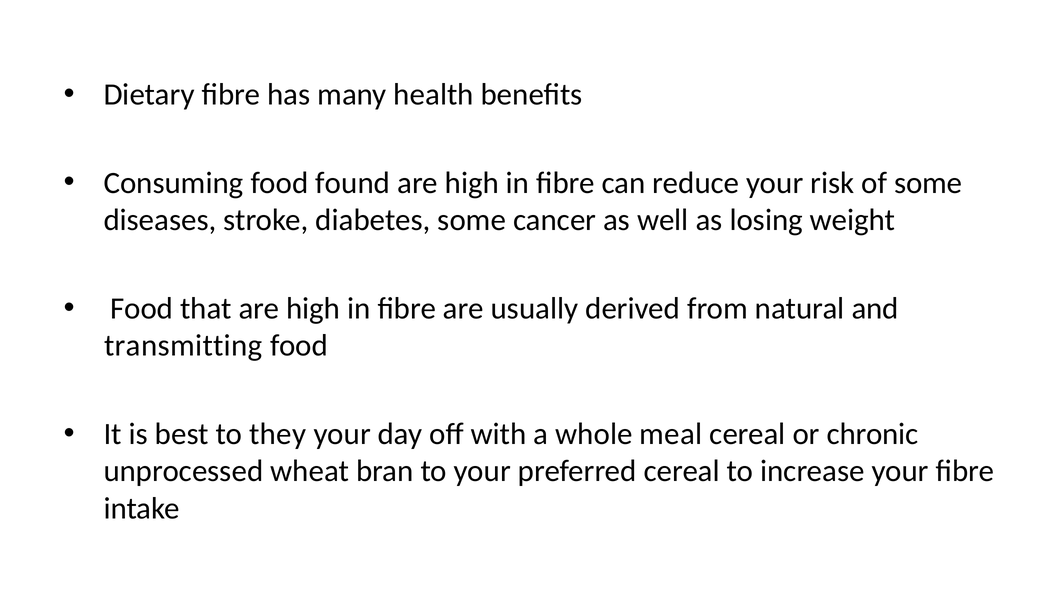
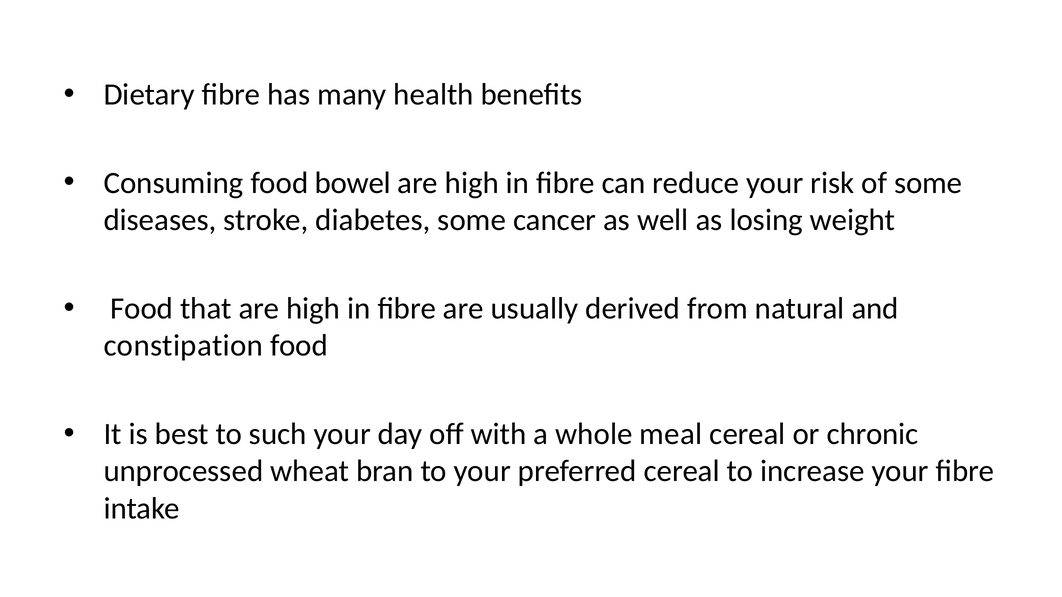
found: found -> bowel
transmitting: transmitting -> constipation
they: they -> such
